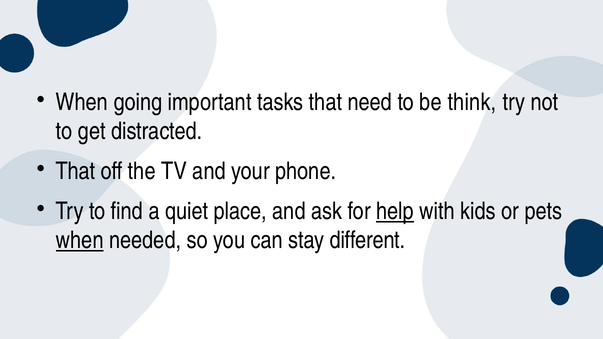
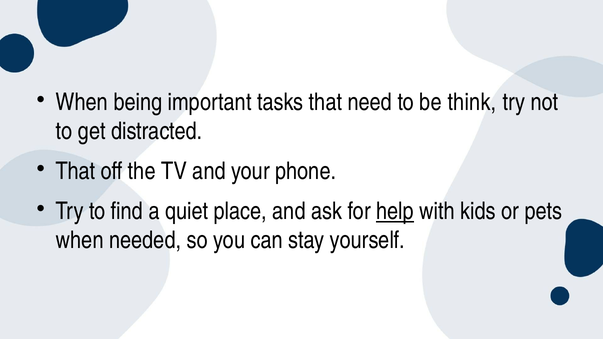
going: going -> being
when at (80, 241) underline: present -> none
different: different -> yourself
